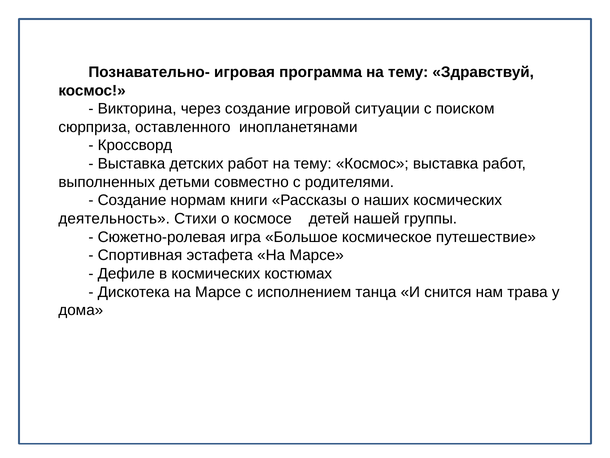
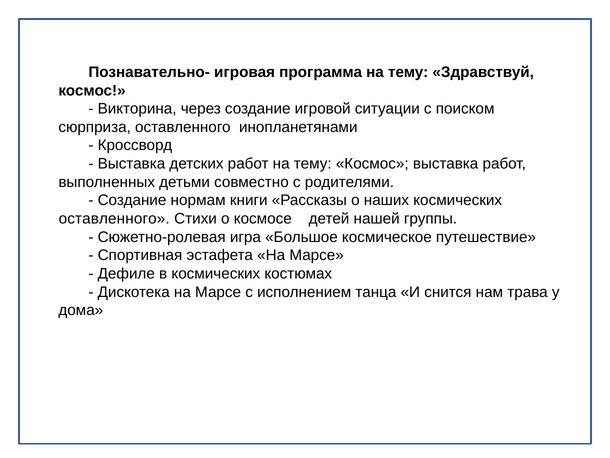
деятельность at (114, 218): деятельность -> оставленного
